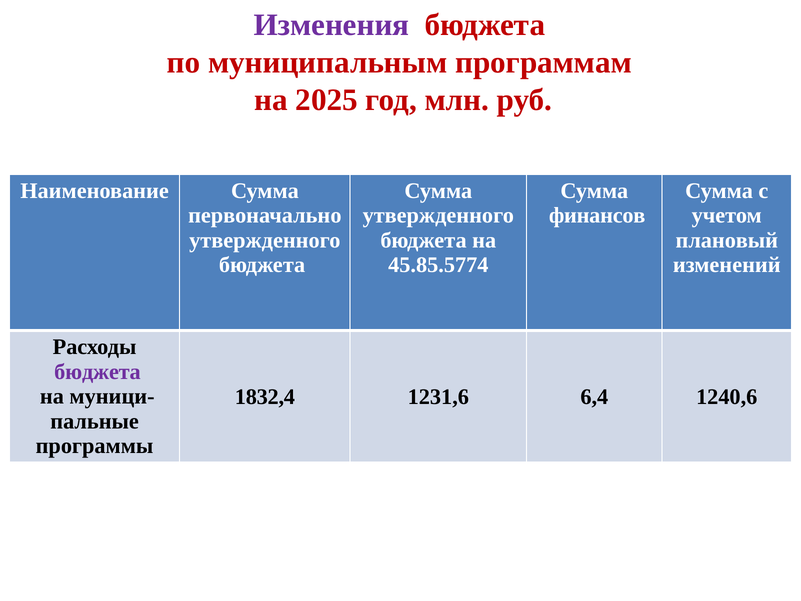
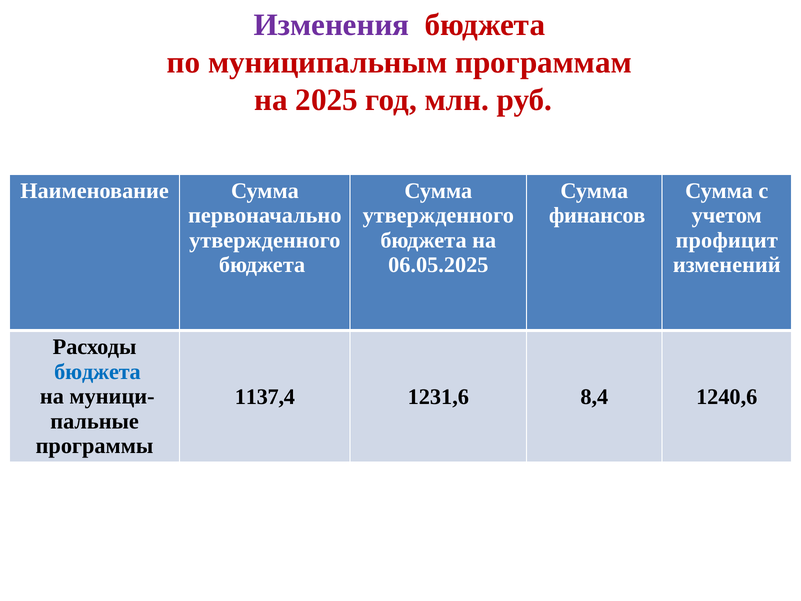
плановый: плановый -> профицит
45.85.5774: 45.85.5774 -> 06.05.2025
бюджета at (97, 372) colour: purple -> blue
1832,4: 1832,4 -> 1137,4
6,4: 6,4 -> 8,4
